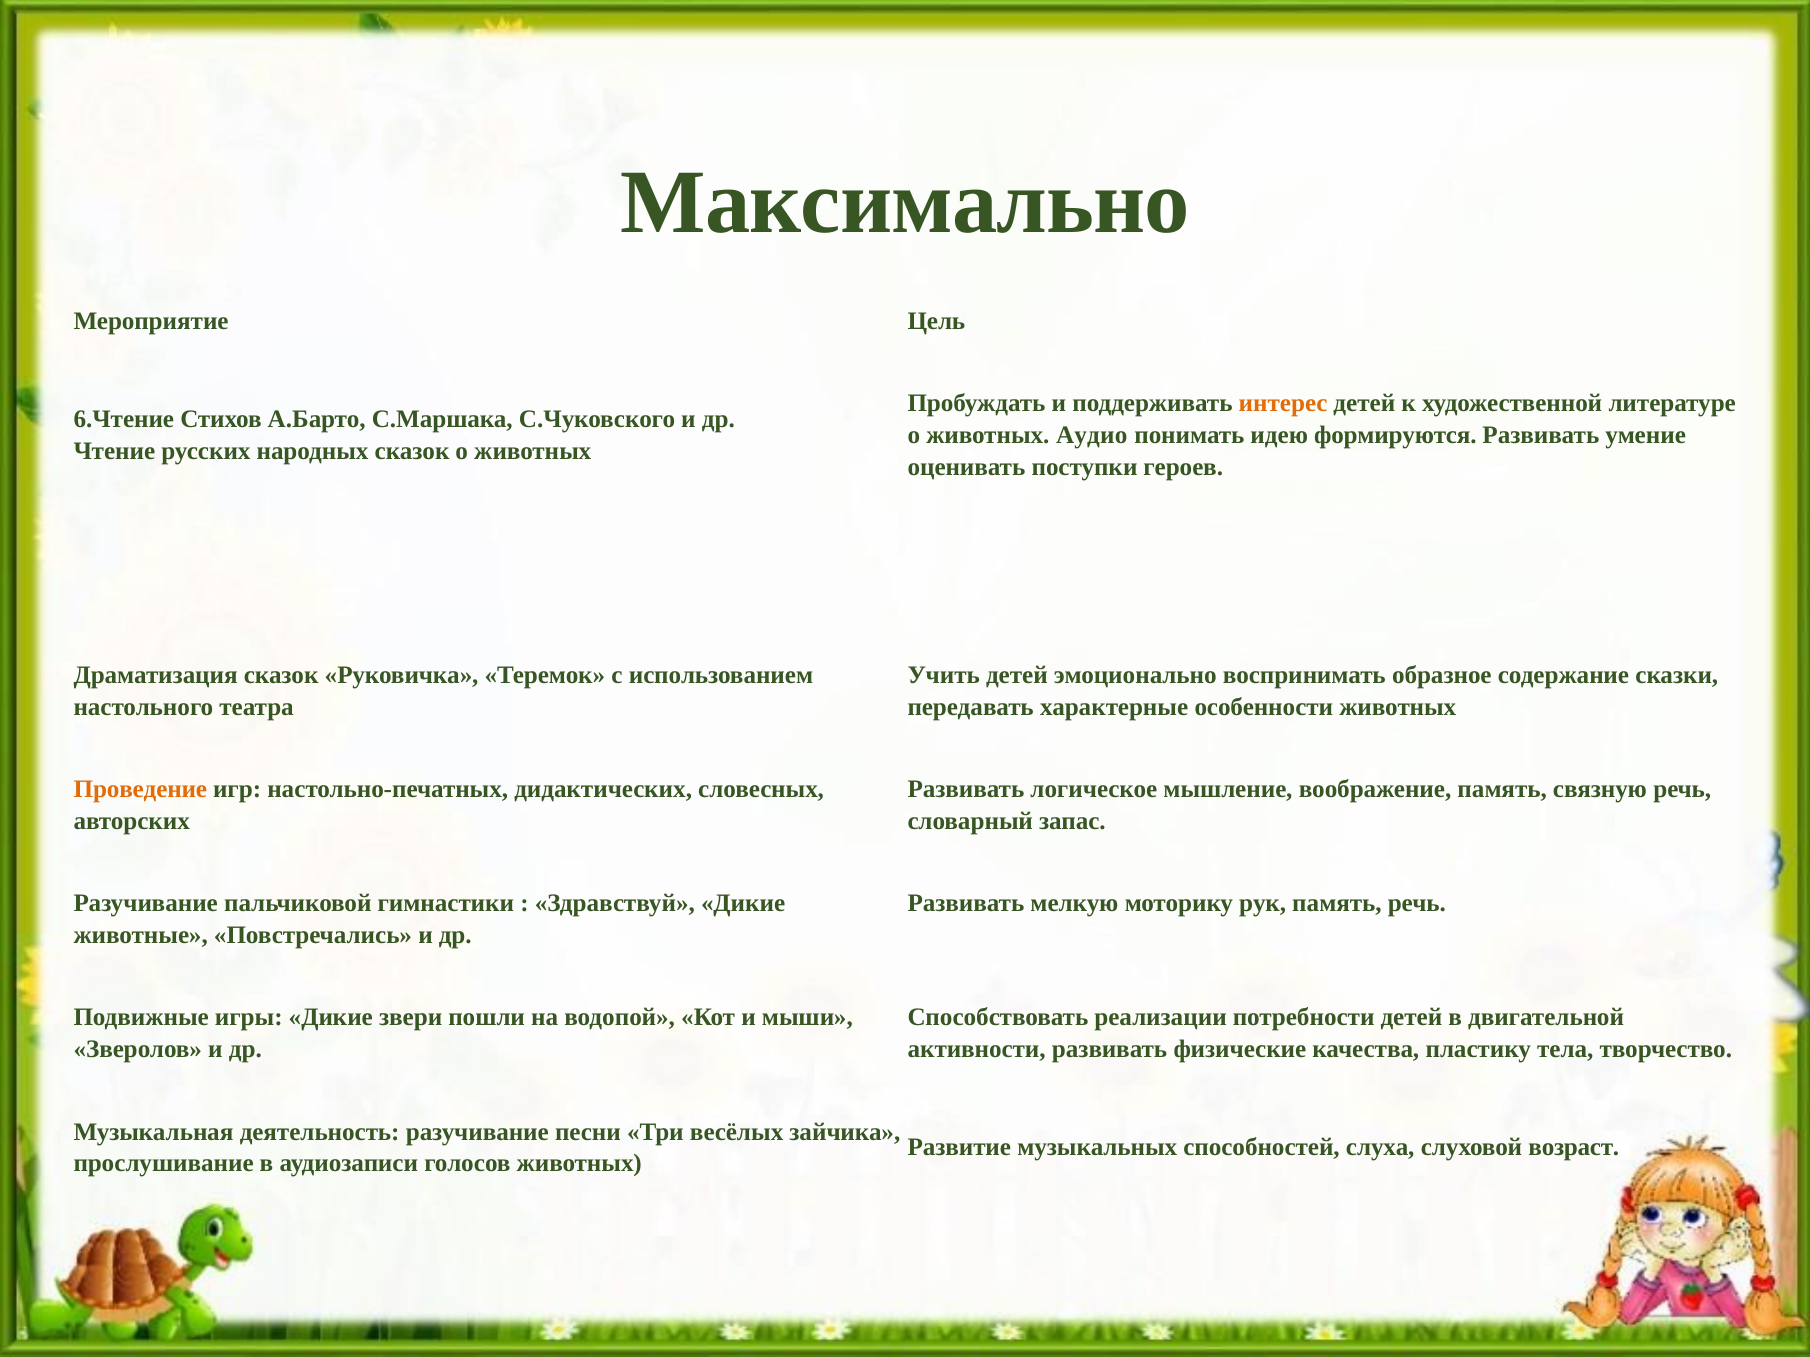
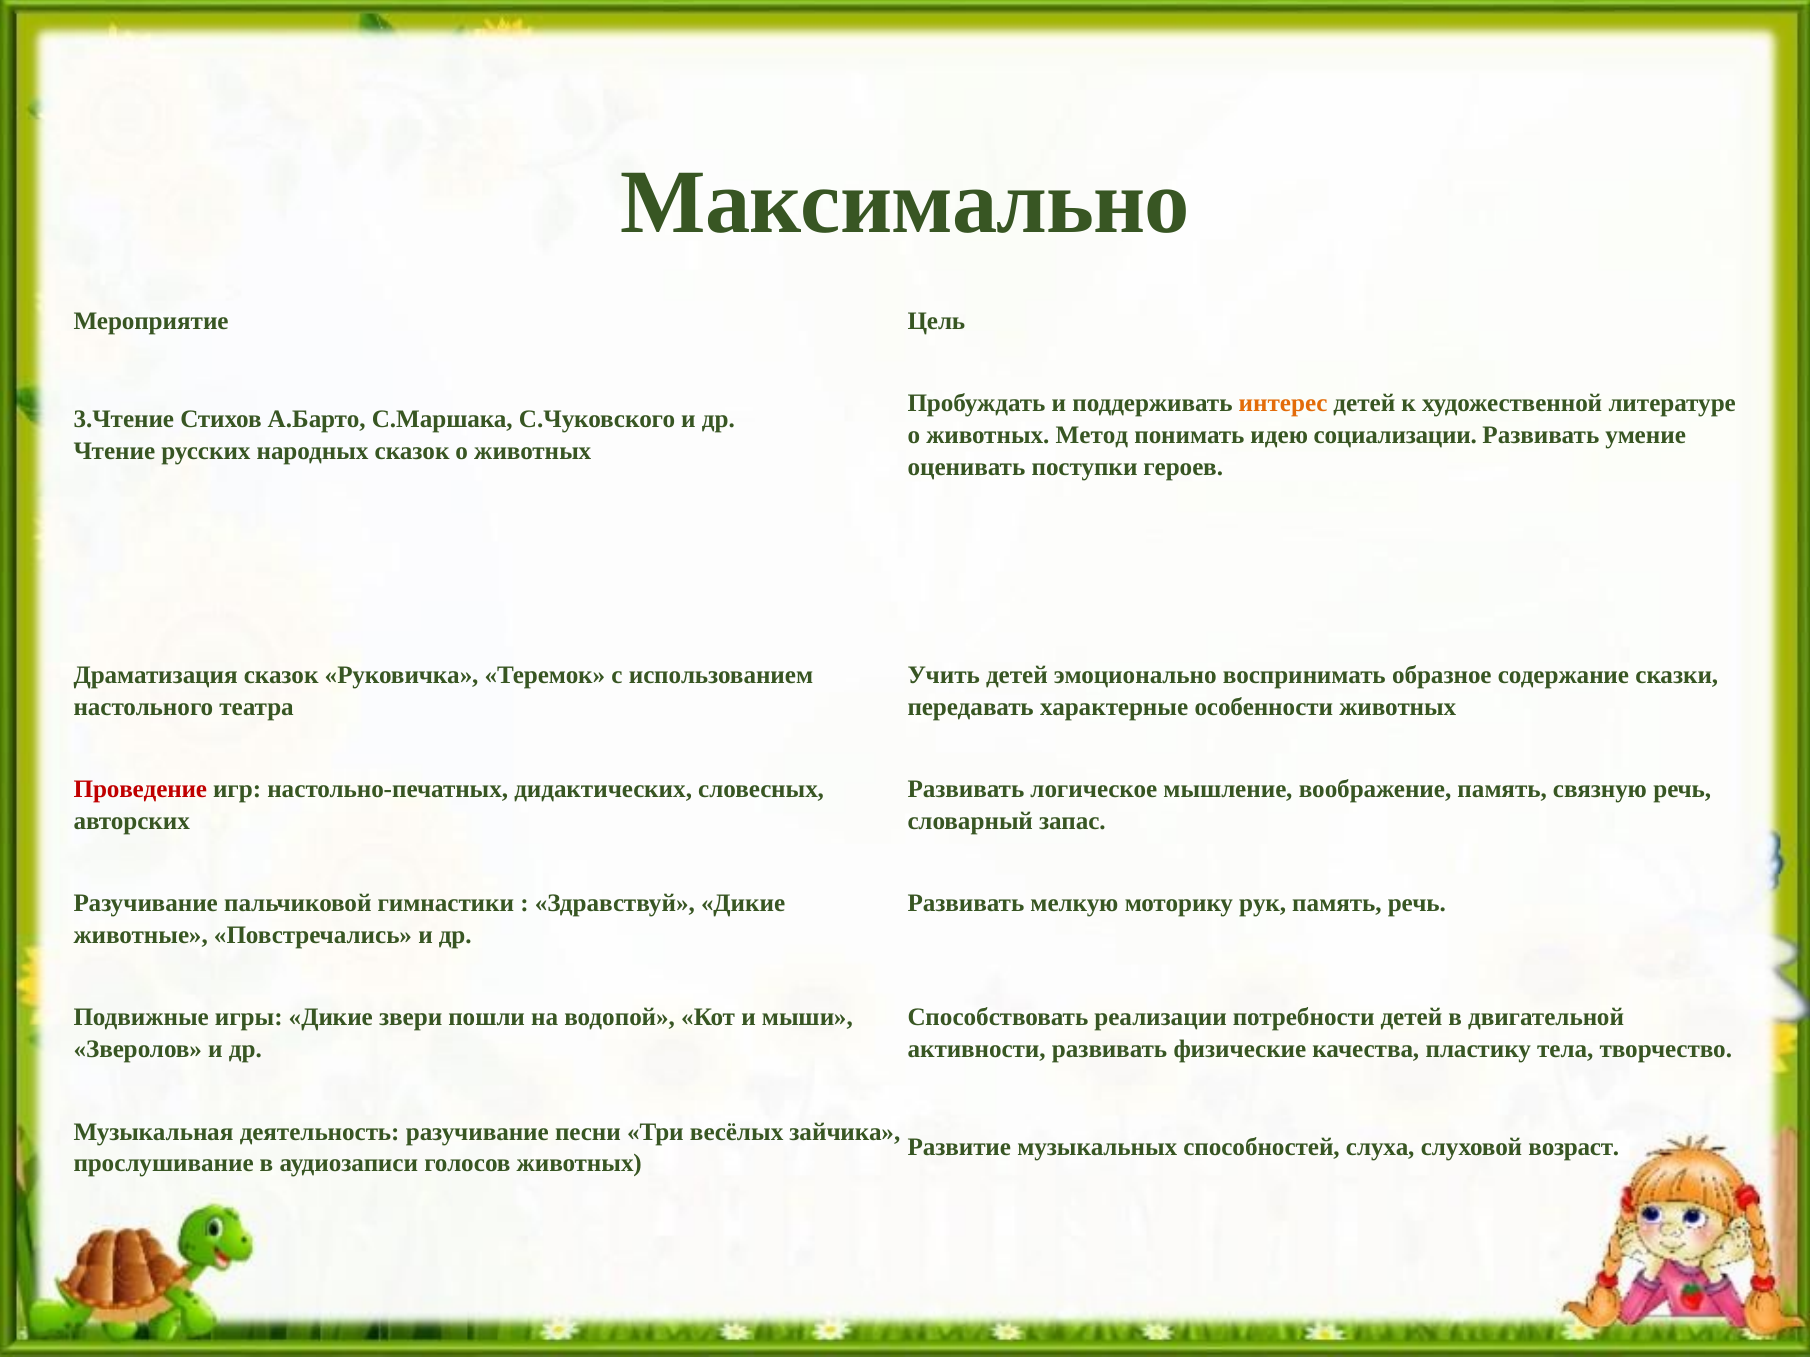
6.Чтение: 6.Чтение -> 3.Чтение
Аудио: Аудио -> Метод
формируются: формируются -> социализации
Проведение colour: orange -> red
